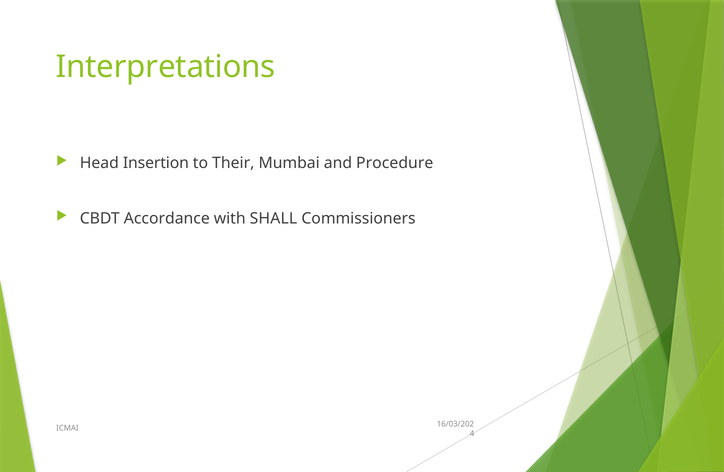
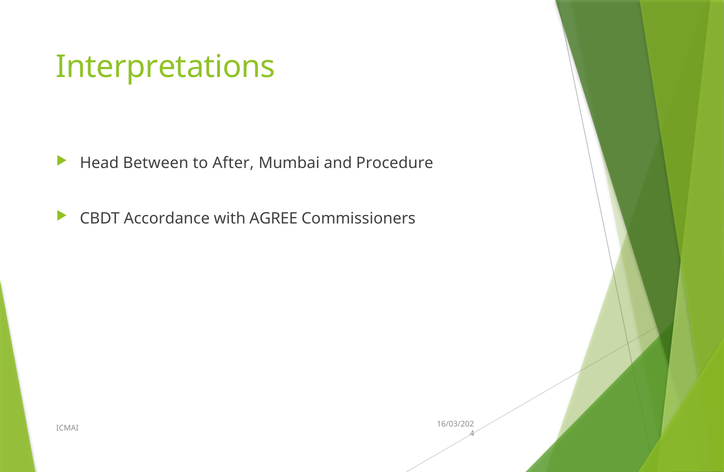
Insertion: Insertion -> Between
Their: Their -> After
SHALL: SHALL -> AGREE
